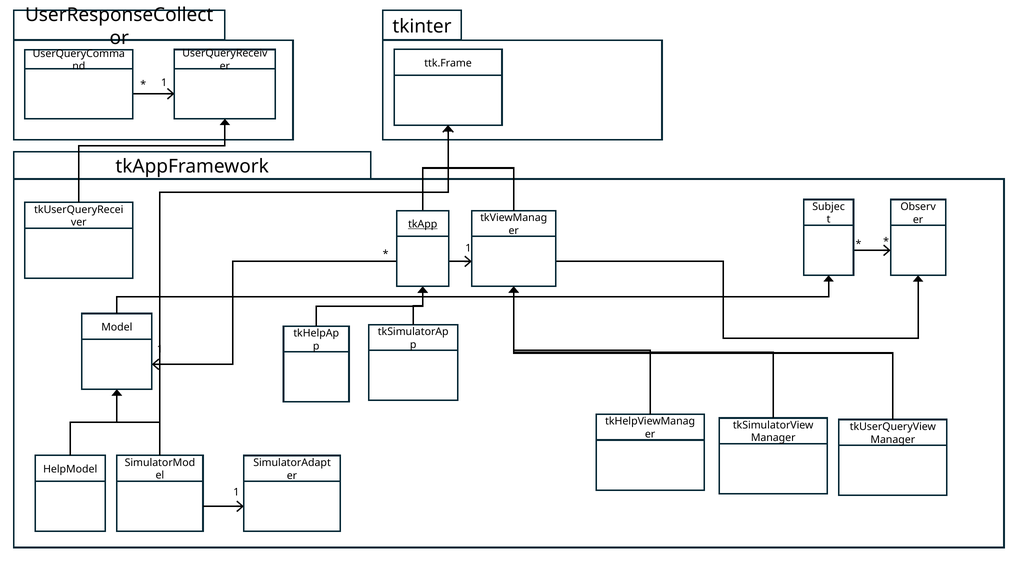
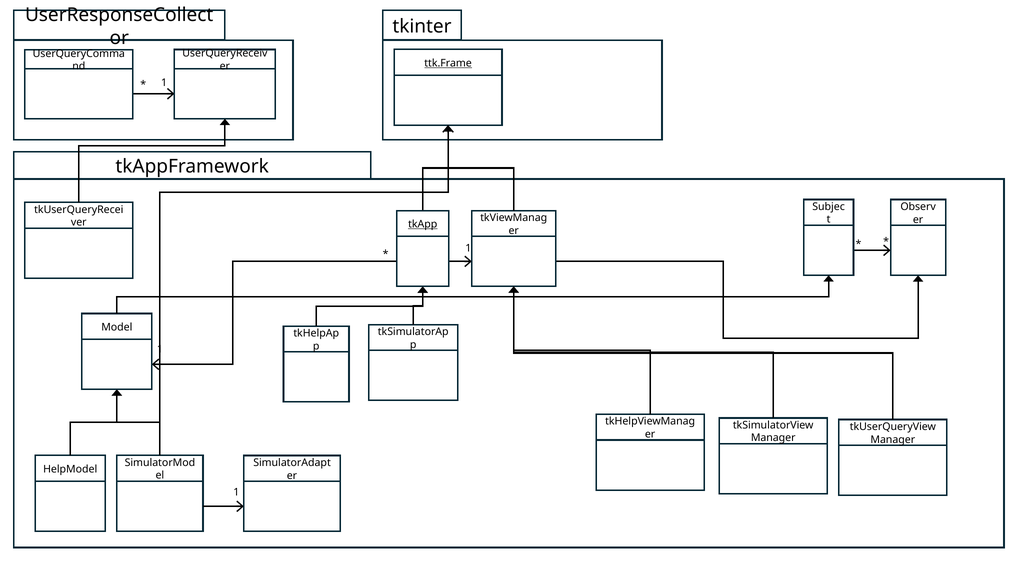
ttk.Frame underline: none -> present
